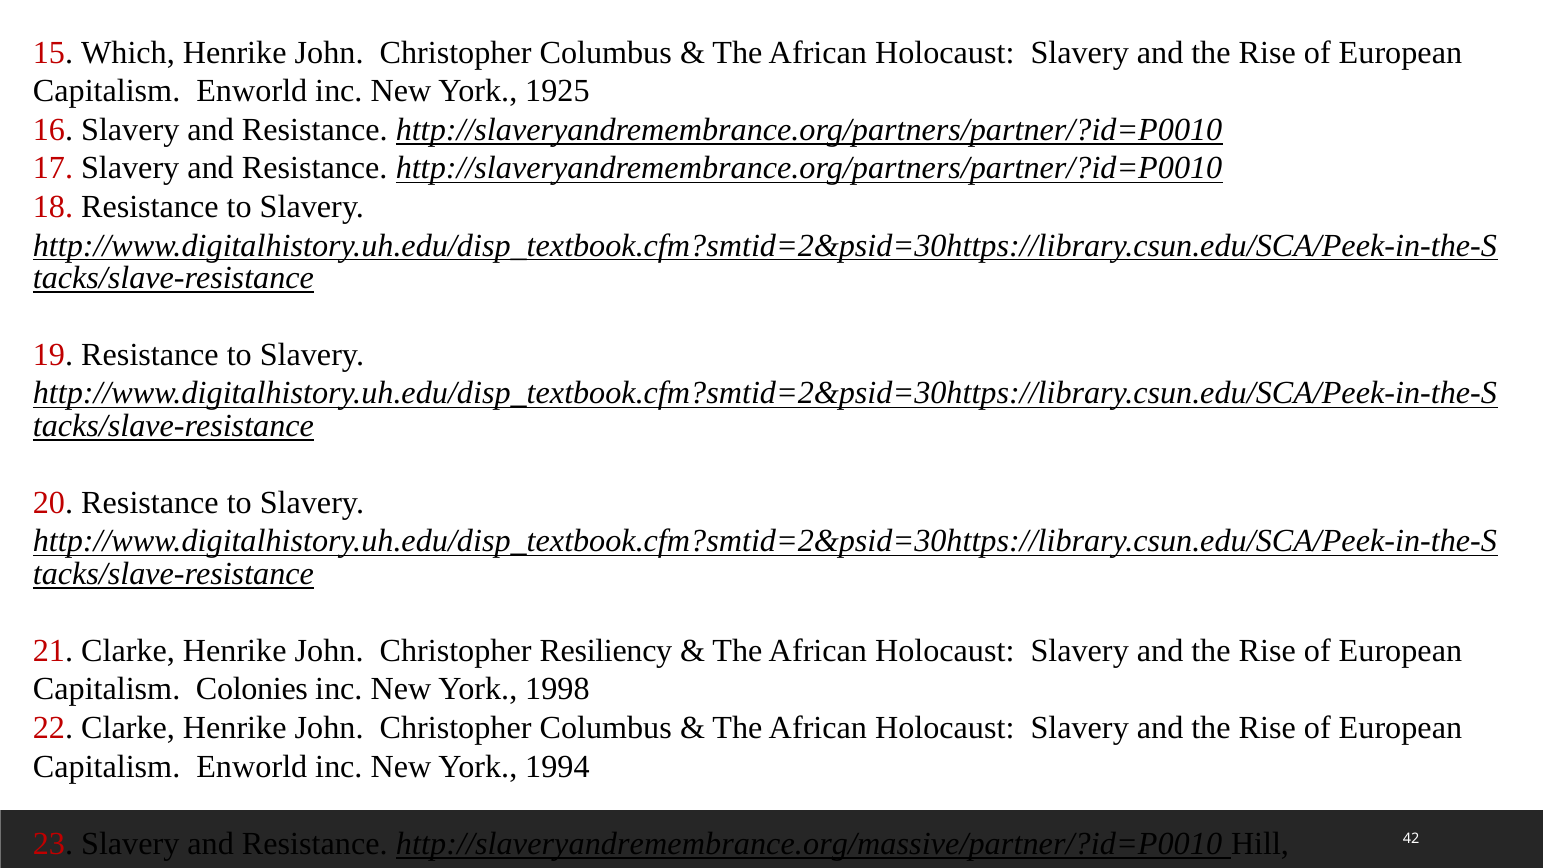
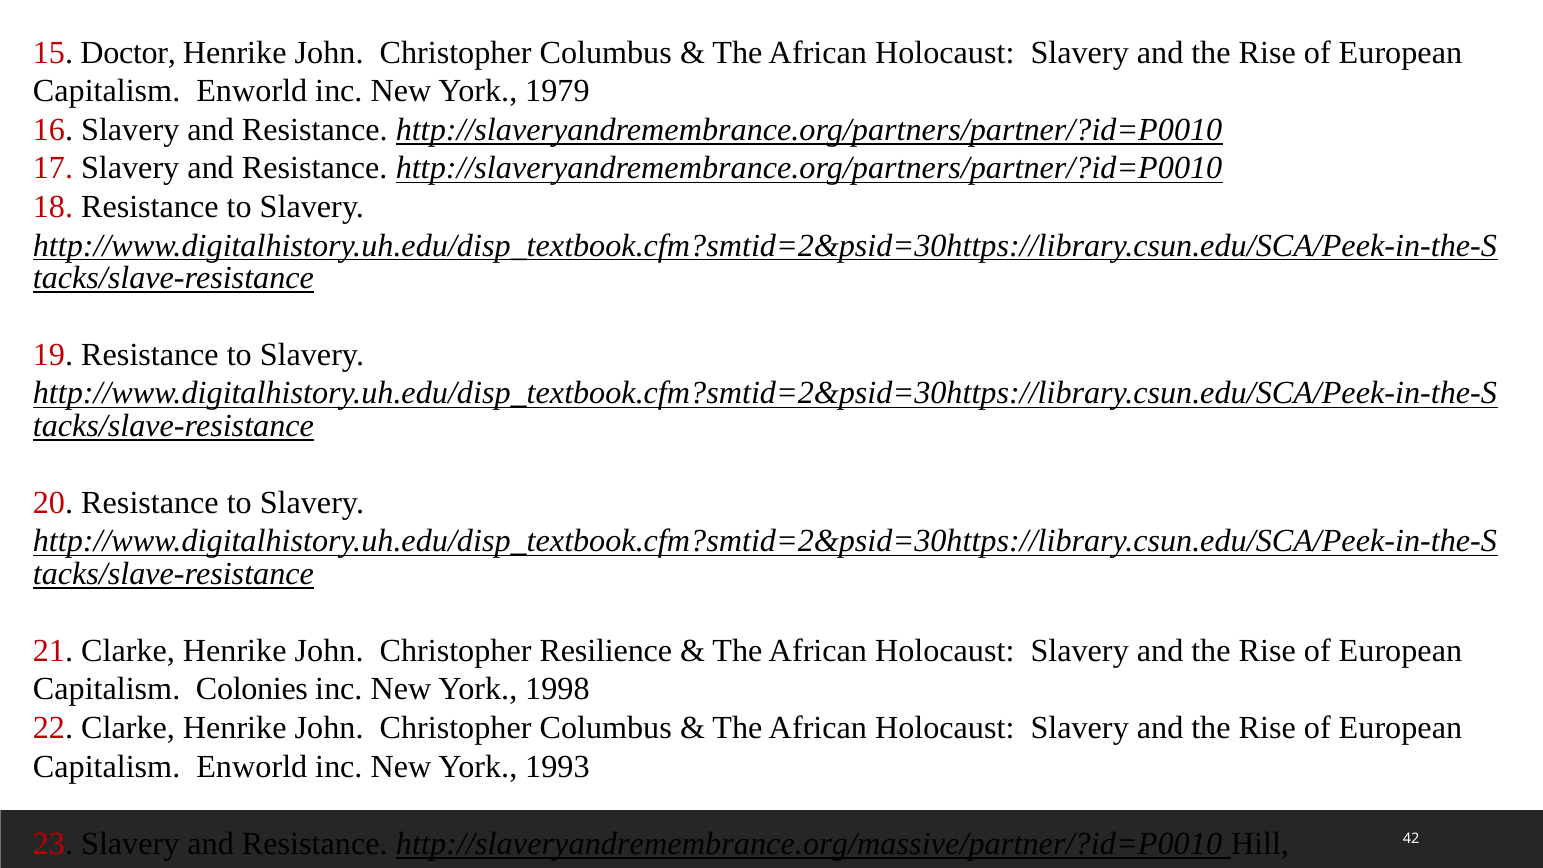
Which: Which -> Doctor
1925: 1925 -> 1979
Resiliency: Resiliency -> Resilience
1994: 1994 -> 1993
